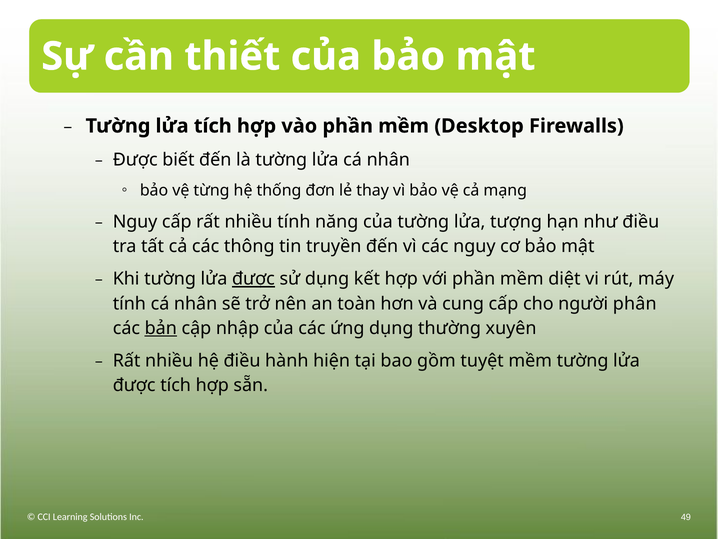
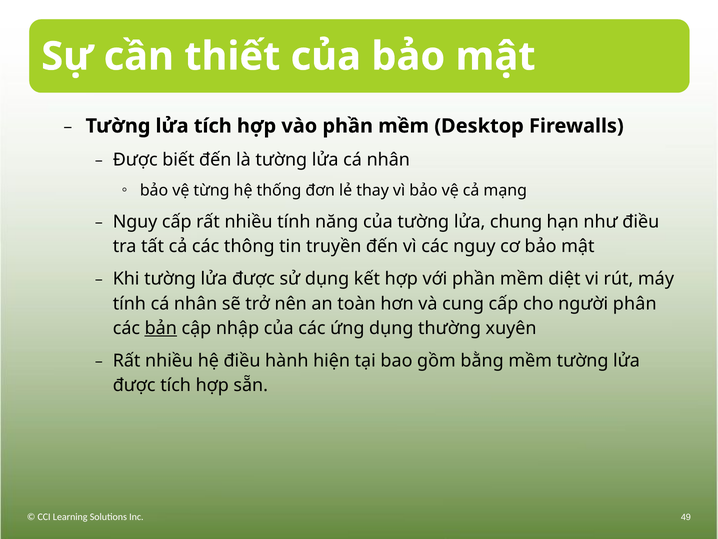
tượng: tượng -> chung
được at (253, 279) underline: present -> none
tuyệt: tuyệt -> bằng
